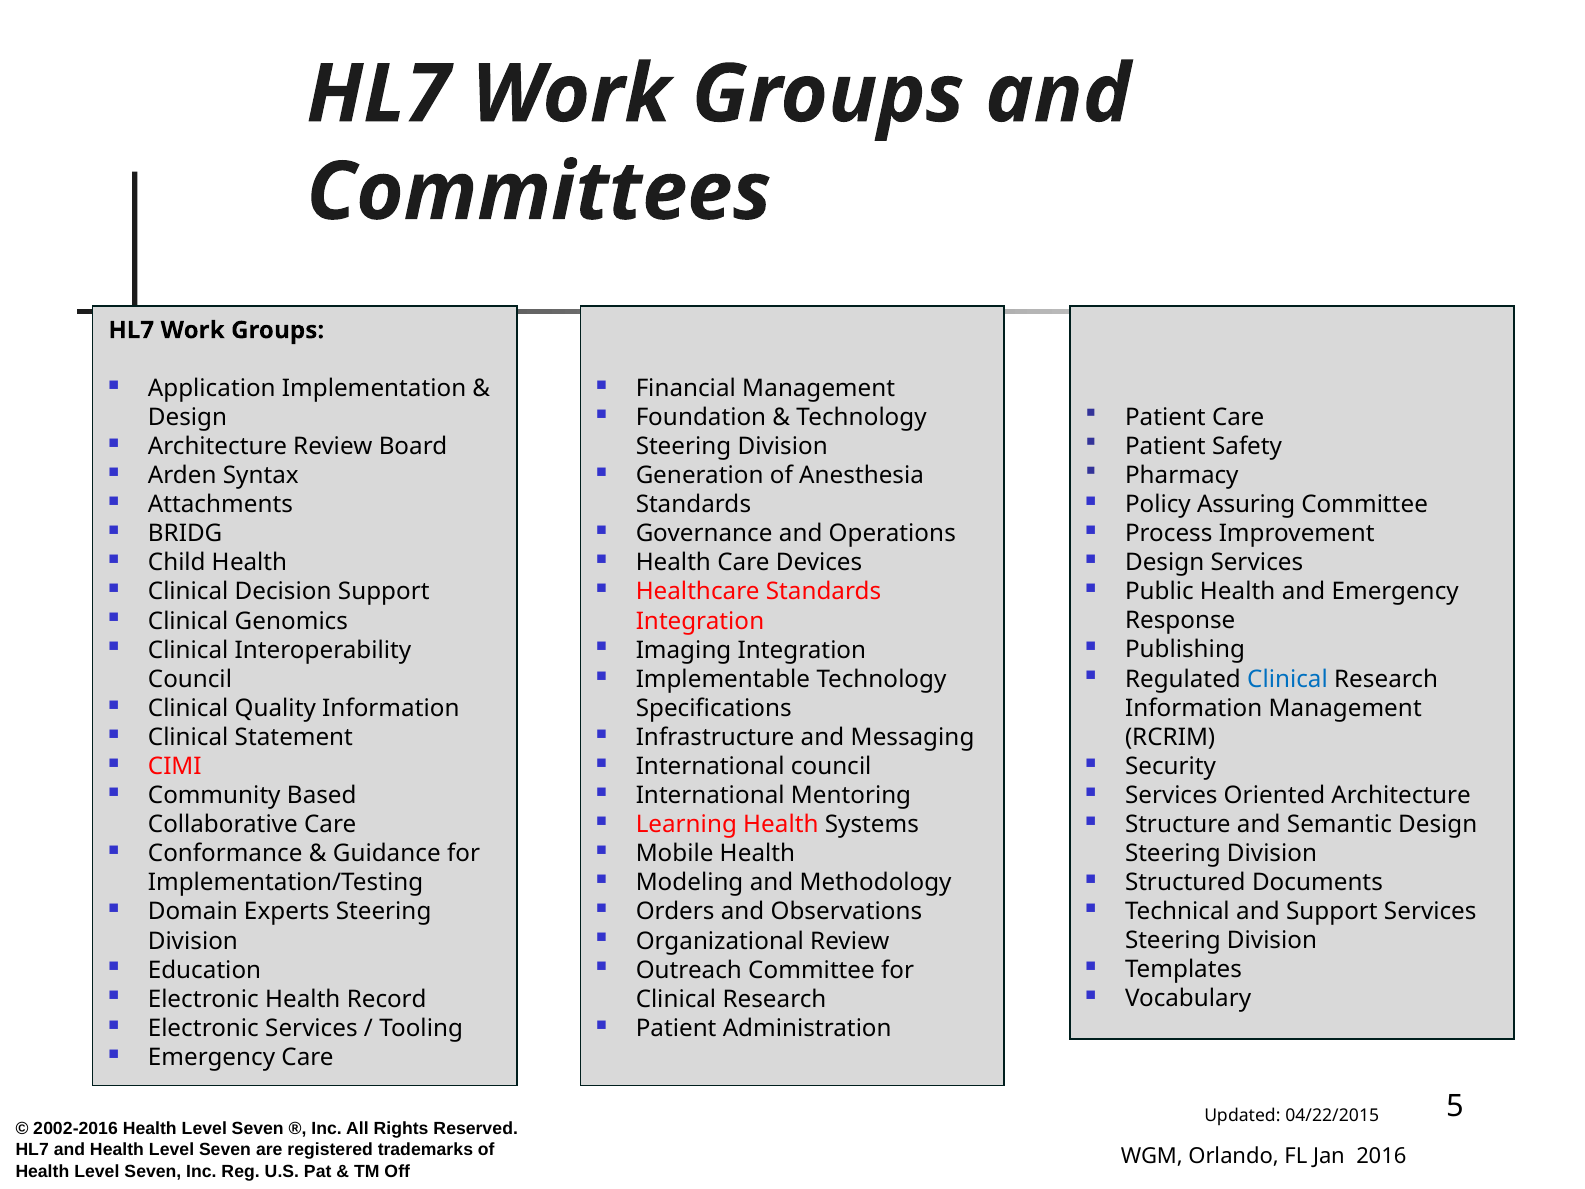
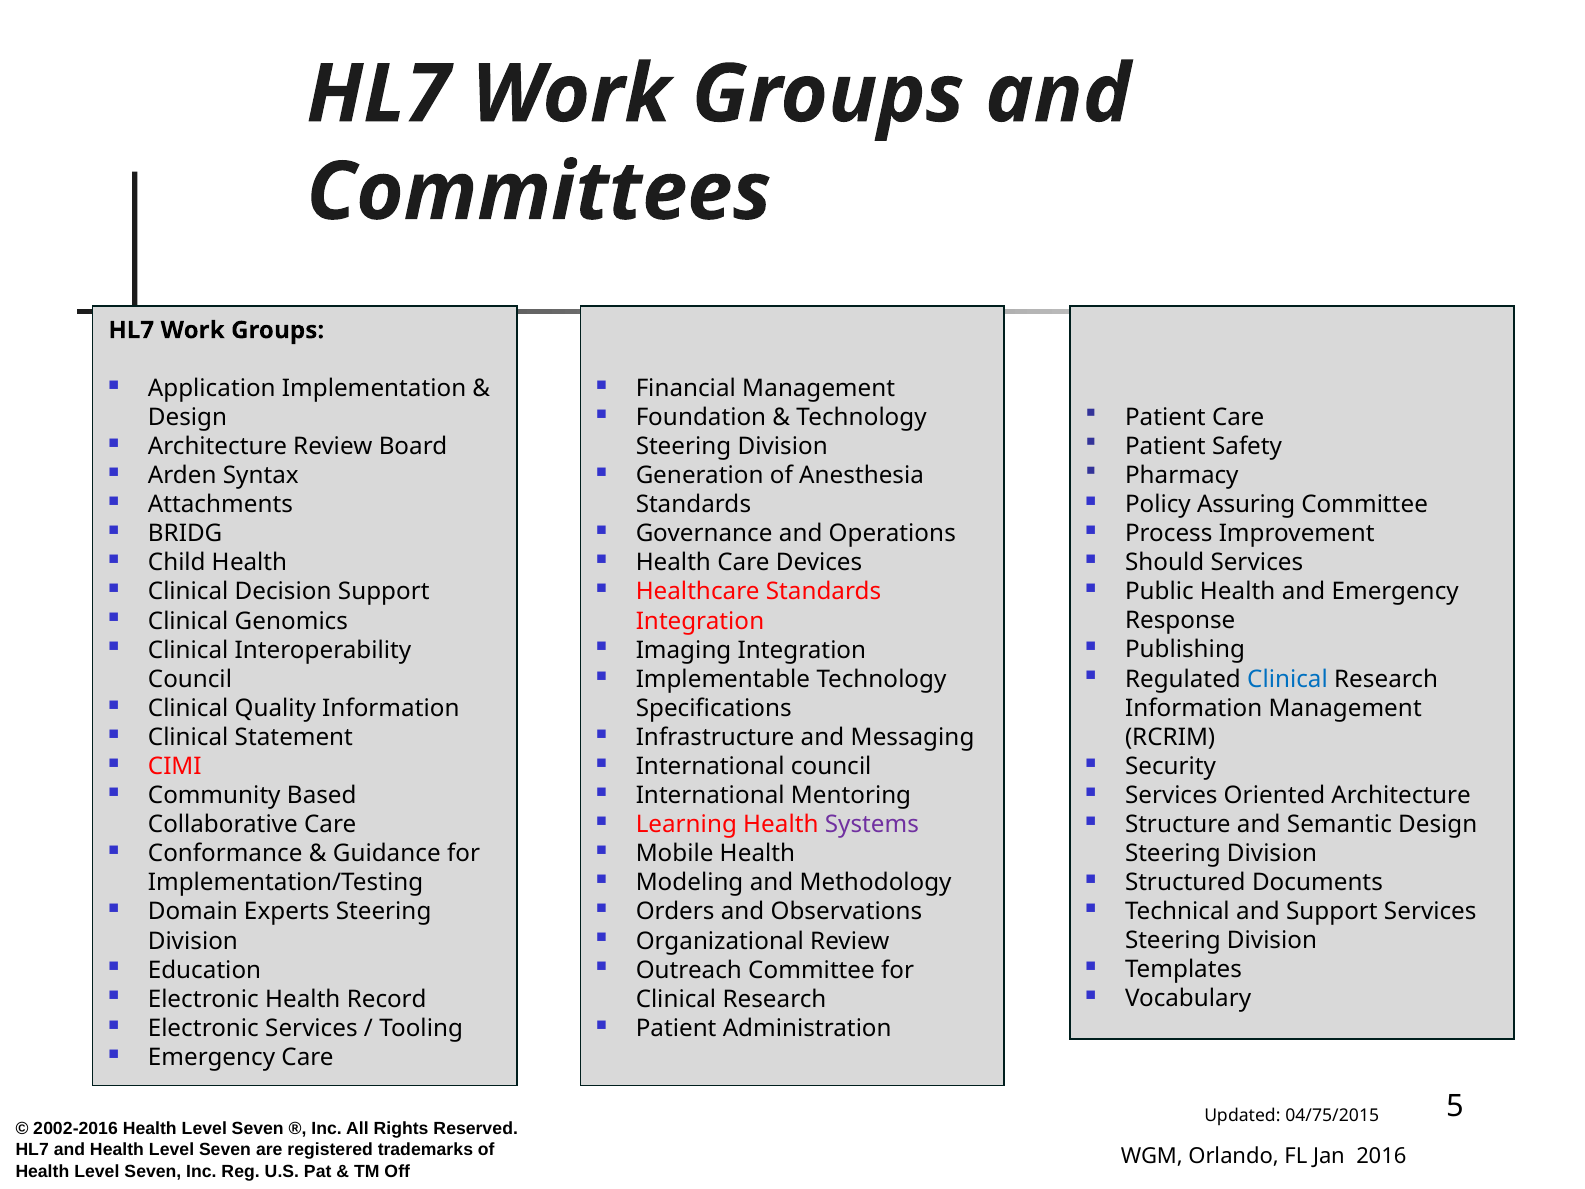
Design at (1165, 563): Design -> Should
Systems colour: black -> purple
04/22/2015: 04/22/2015 -> 04/75/2015
